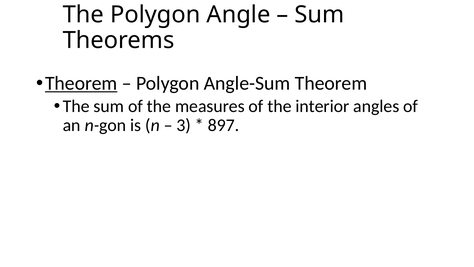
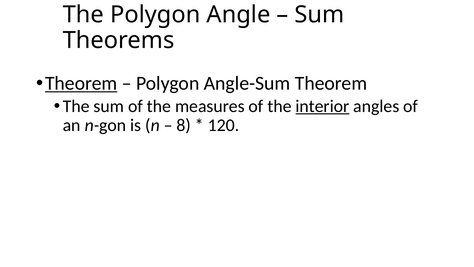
interior underline: none -> present
3: 3 -> 8
897: 897 -> 120
